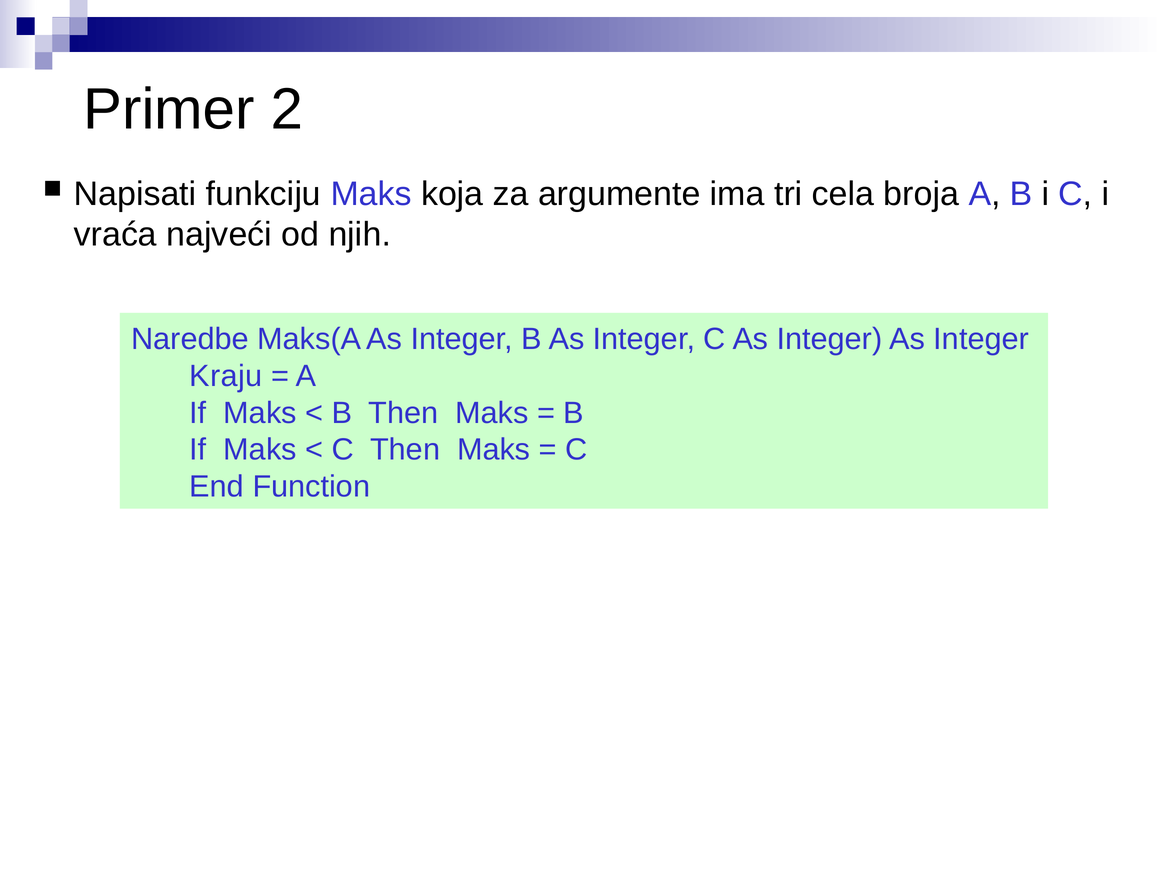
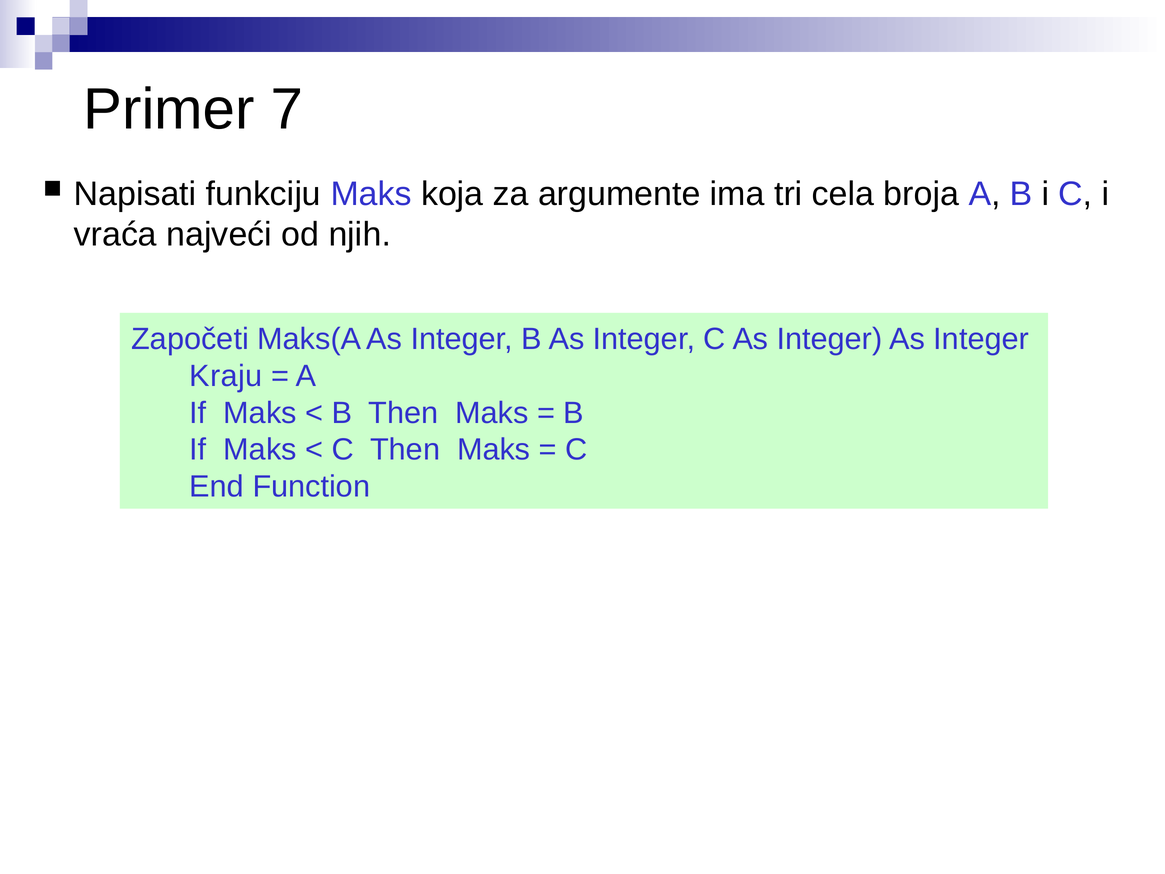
2: 2 -> 7
Naredbe: Naredbe -> Započeti
